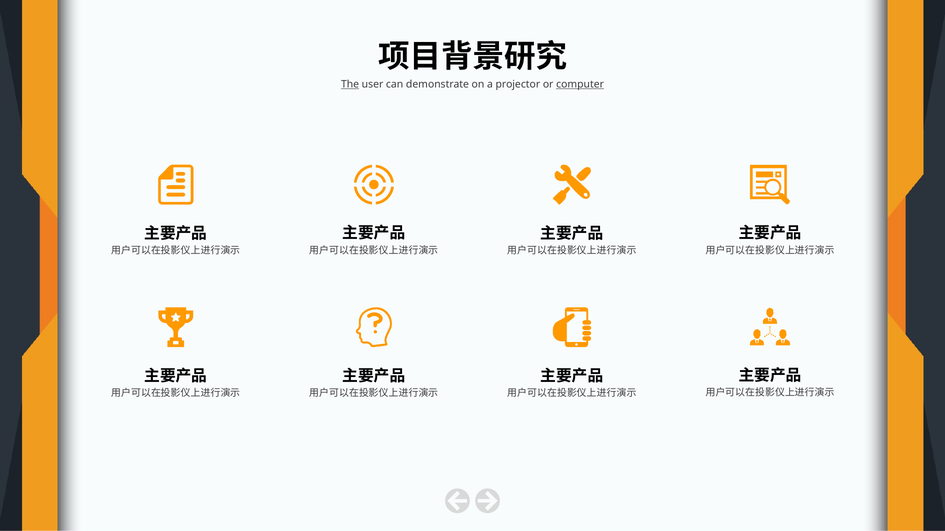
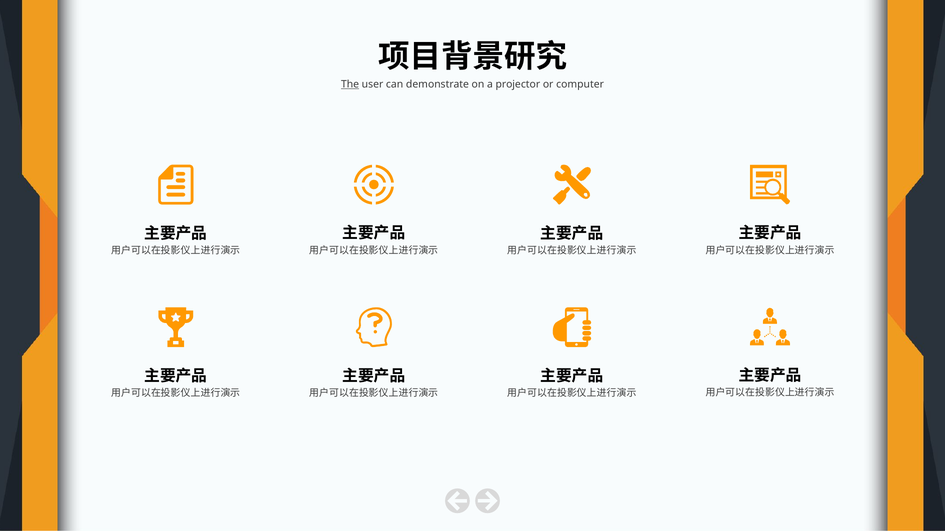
computer underline: present -> none
